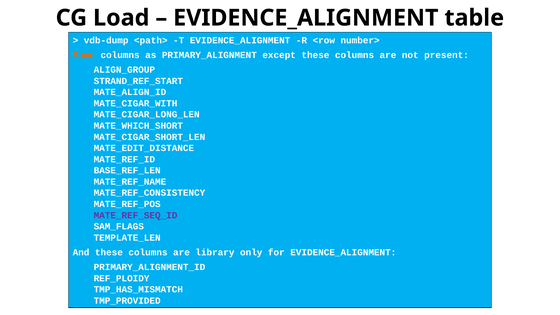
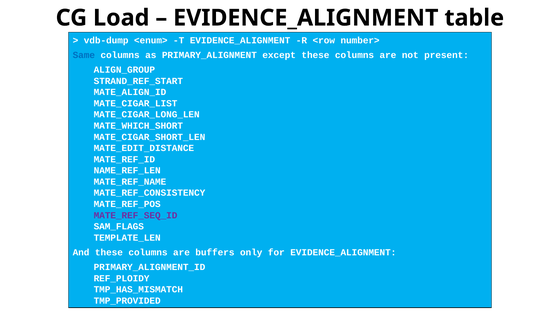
<path>: <path> -> <enum>
Same colour: orange -> blue
MATE_CIGAR_WITH: MATE_CIGAR_WITH -> MATE_CIGAR_LIST
BASE_REF_LEN: BASE_REF_LEN -> NAME_REF_LEN
library: library -> buffers
